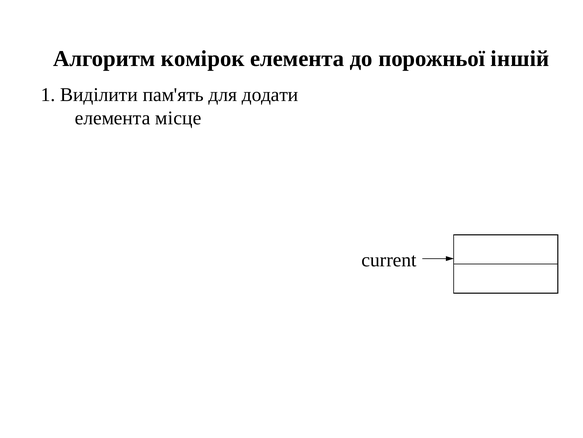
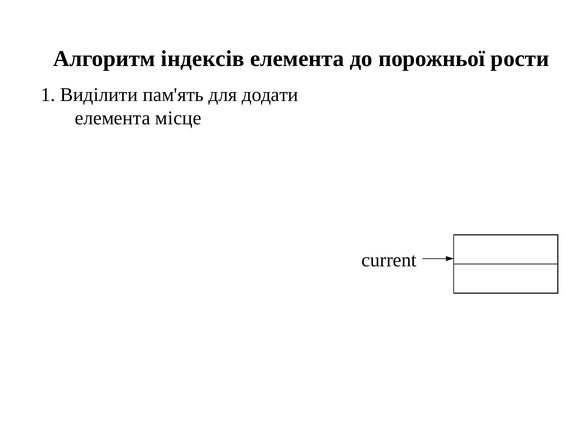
комірок: комірок -> індексів
іншій: іншій -> рости
